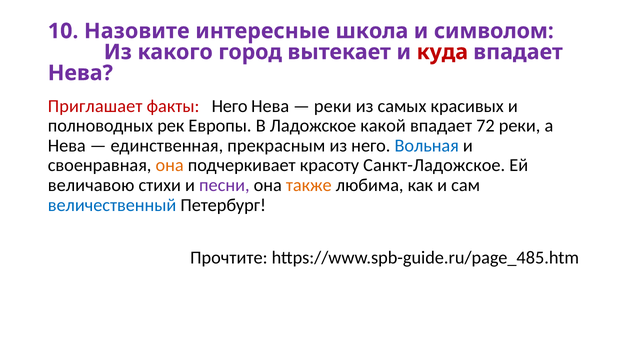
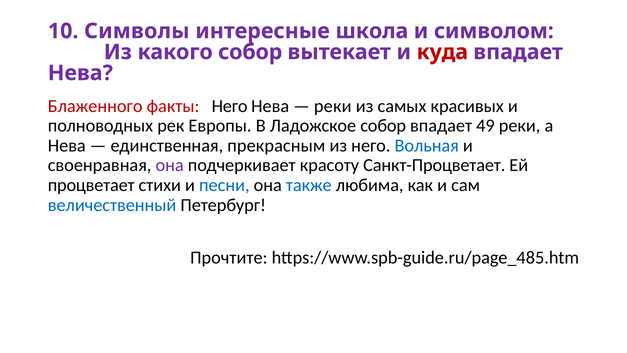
Назовите: Назовите -> Символы
какого город: город -> собор
Приглашает: Приглашает -> Блаженного
Ладожское какой: какой -> собор
72: 72 -> 49
она at (170, 165) colour: orange -> purple
Санкт-Ладожское: Санкт-Ладожское -> Санкт-Процветает
величавою: величавою -> процветает
песни colour: purple -> blue
также colour: orange -> blue
